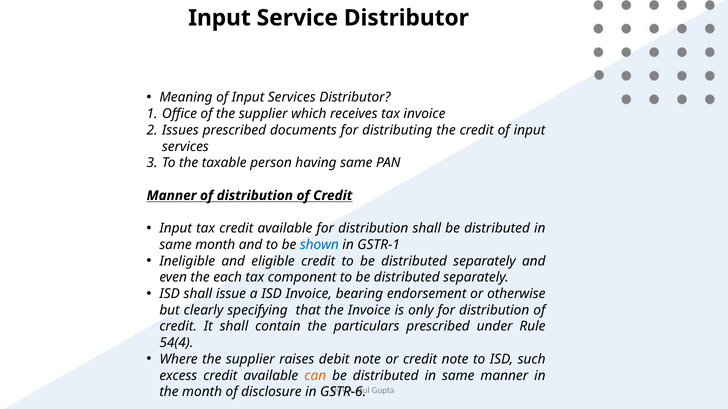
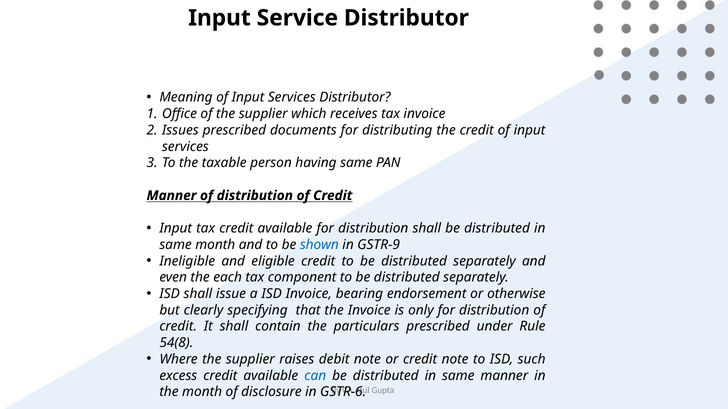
GSTR-1: GSTR-1 -> GSTR-9
54(4: 54(4 -> 54(8
can colour: orange -> blue
